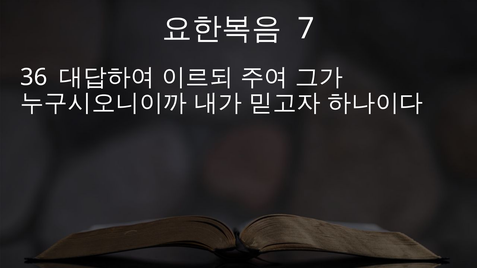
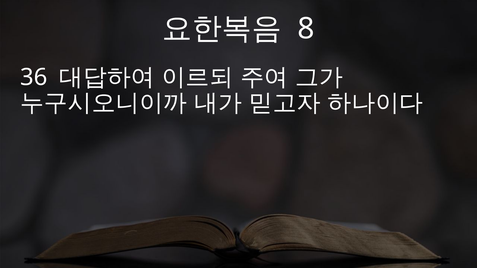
7: 7 -> 8
